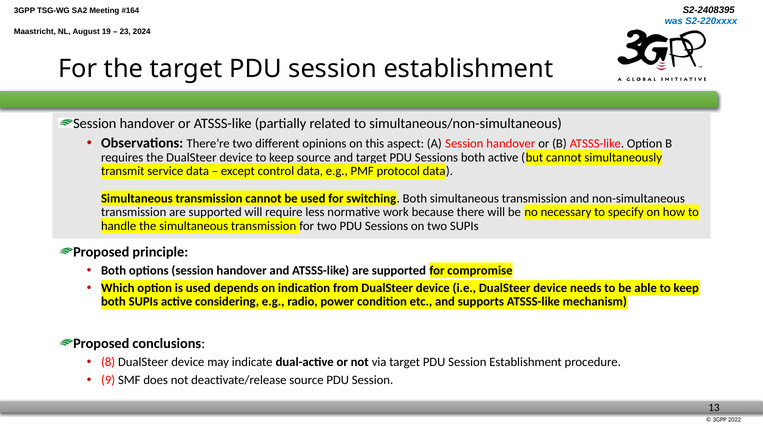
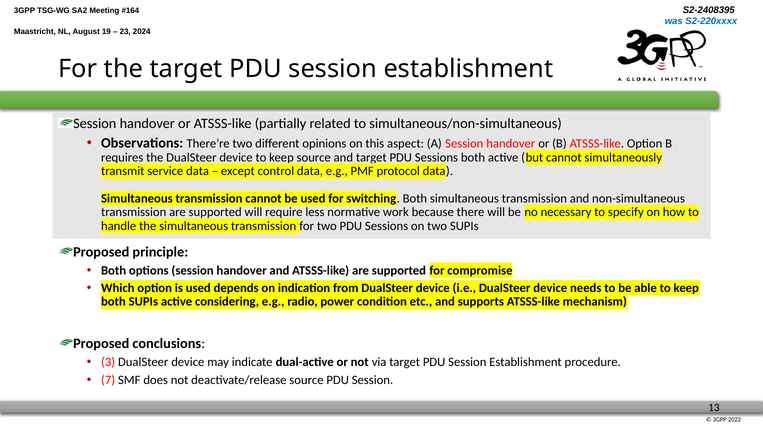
8: 8 -> 3
9: 9 -> 7
